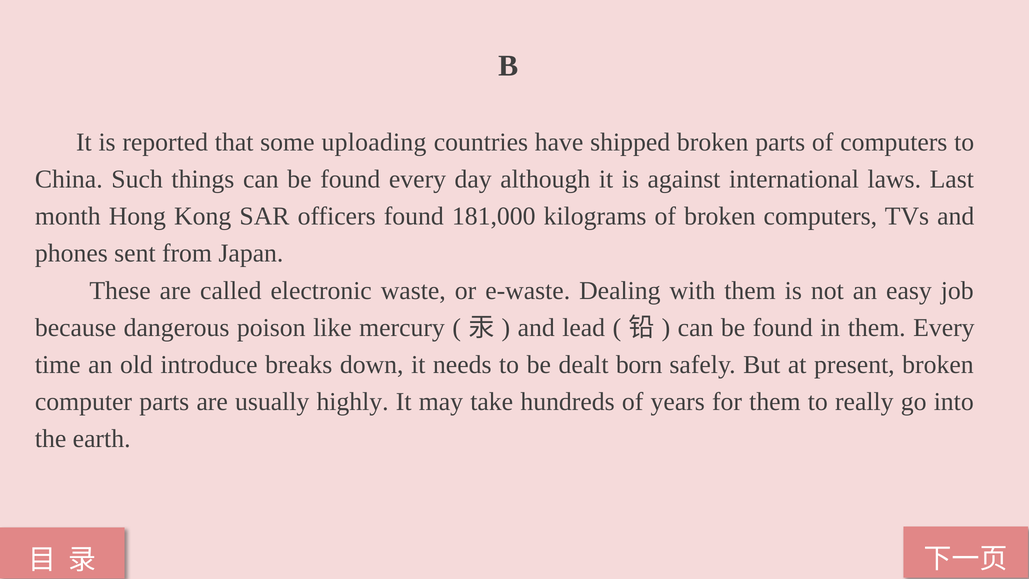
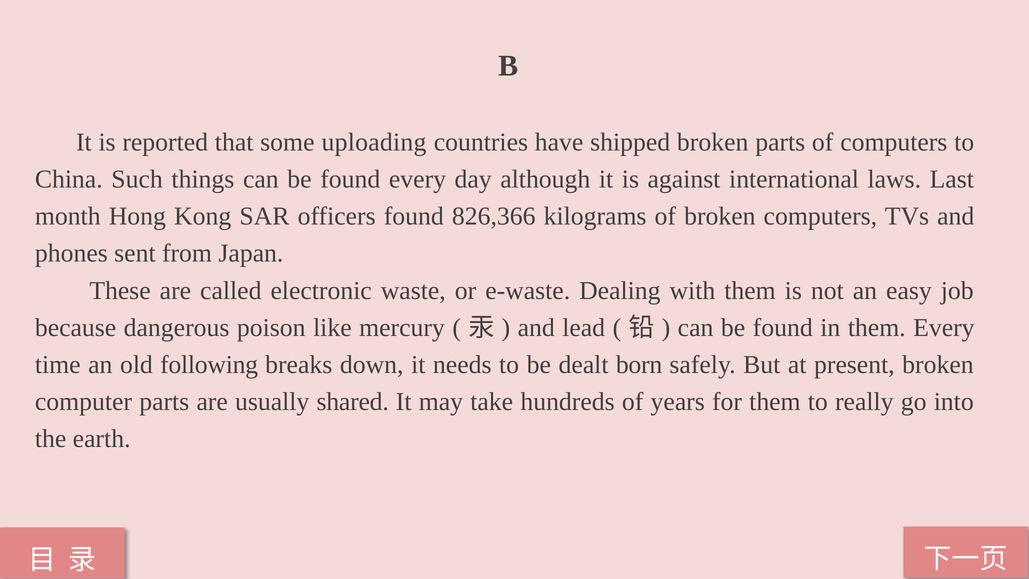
181,000: 181,000 -> 826,366
introduce: introduce -> following
highly: highly -> shared
